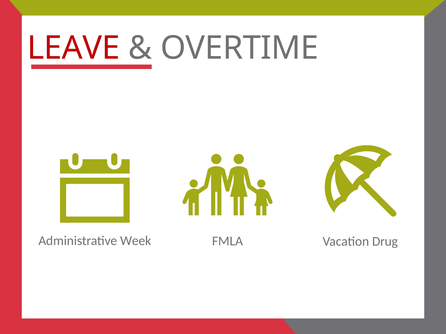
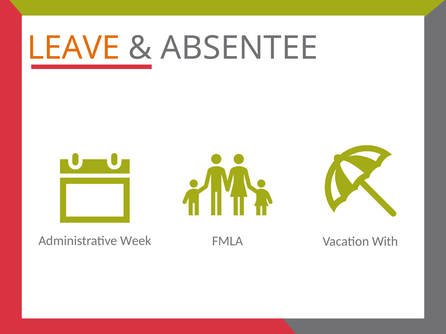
LEAVE colour: red -> orange
OVERTIME: OVERTIME -> ABSENTEE
Drug: Drug -> With
